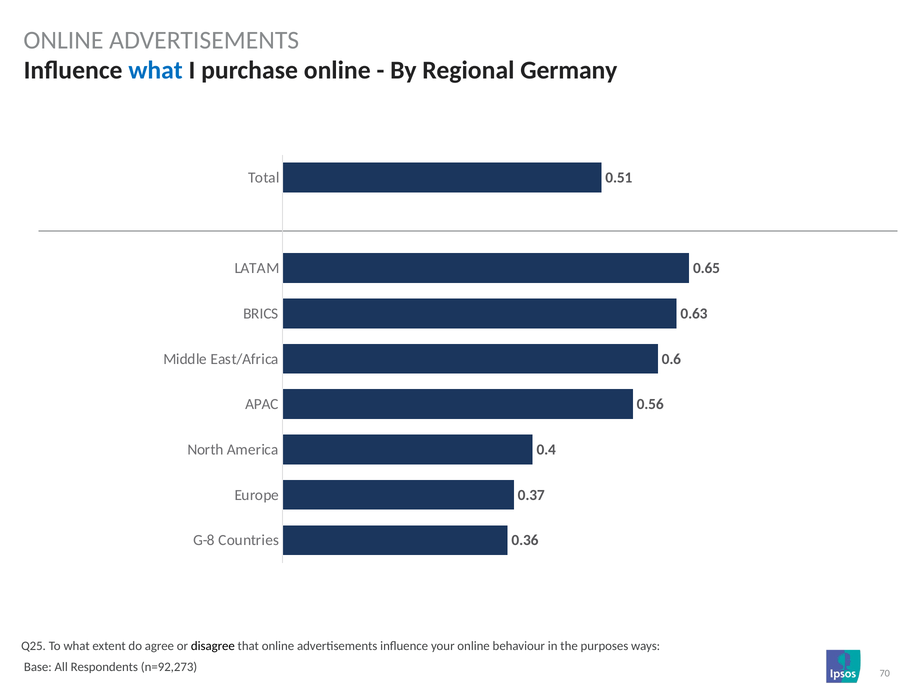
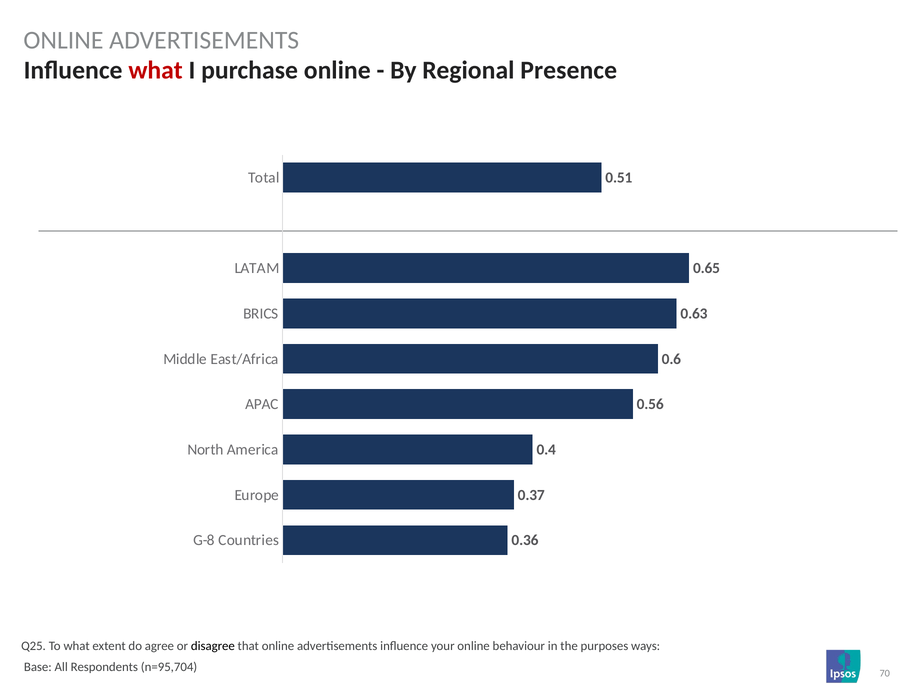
what at (156, 70) colour: blue -> red
Germany: Germany -> Presence
n=92,273: n=92,273 -> n=95,704
